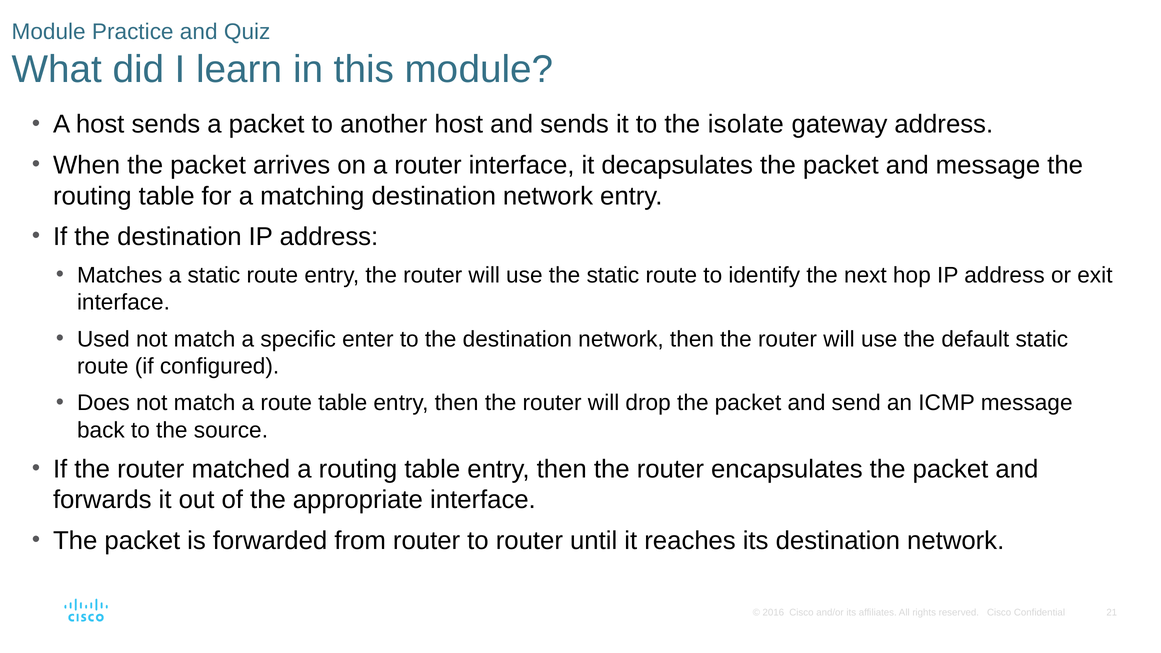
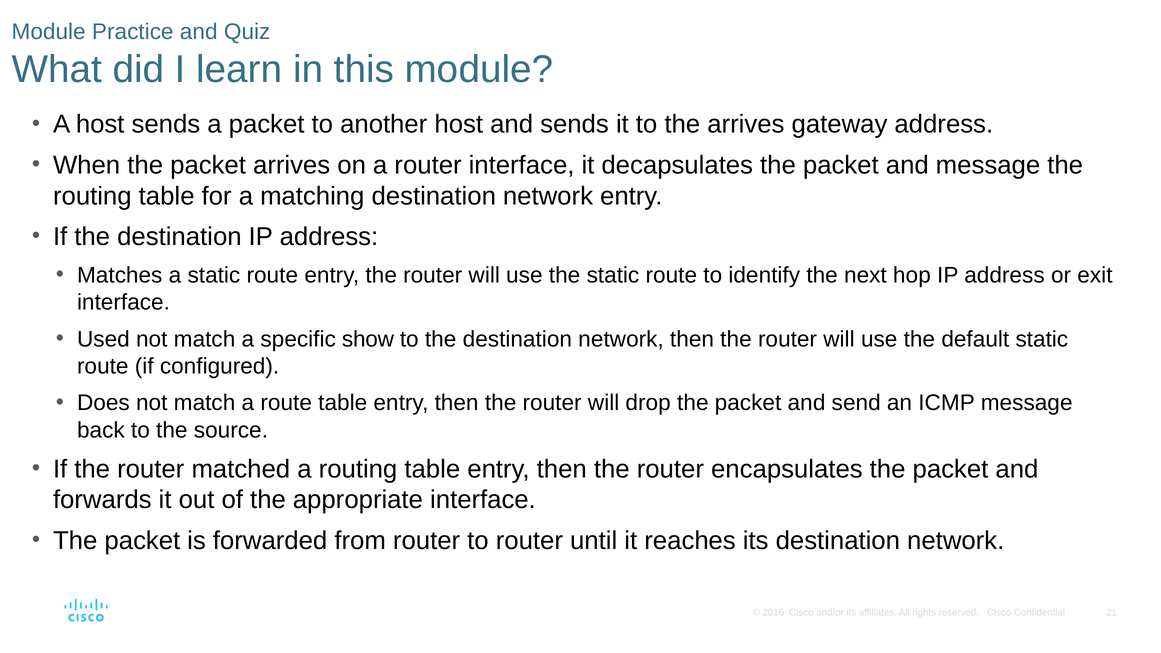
the isolate: isolate -> arrives
enter: enter -> show
